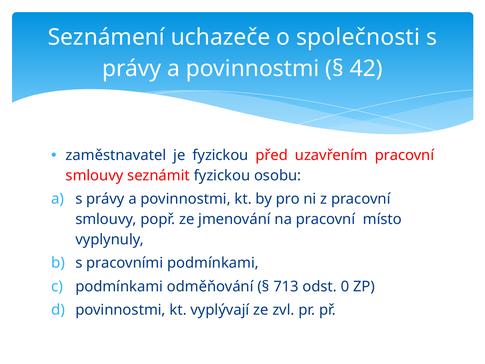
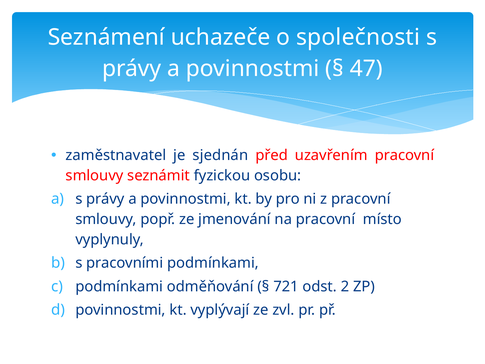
42: 42 -> 47
je fyzickou: fyzickou -> sjednán
713: 713 -> 721
0: 0 -> 2
